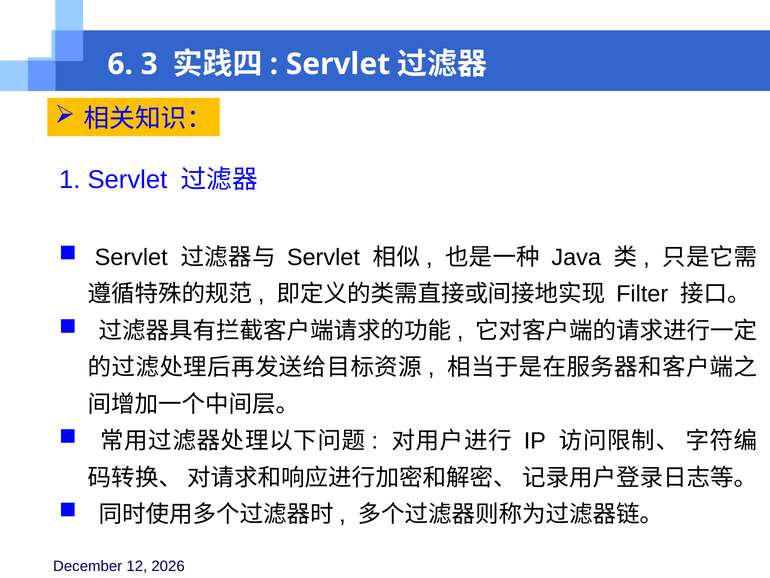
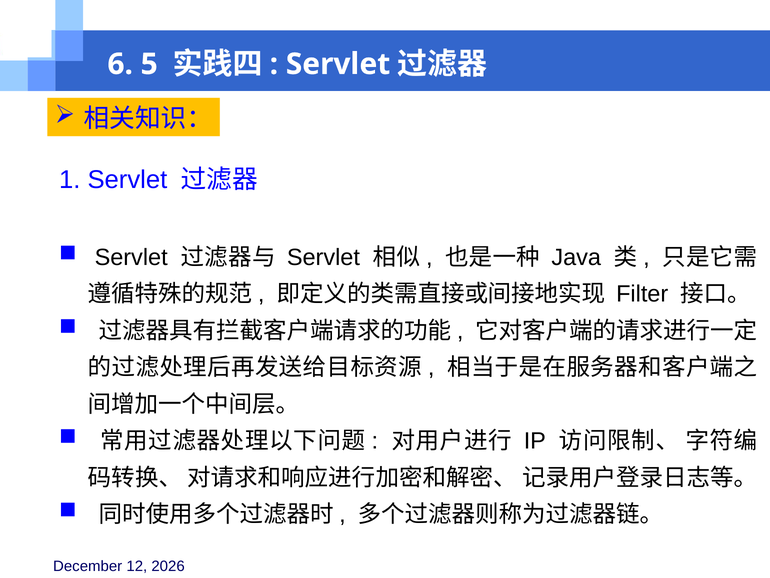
3: 3 -> 5
